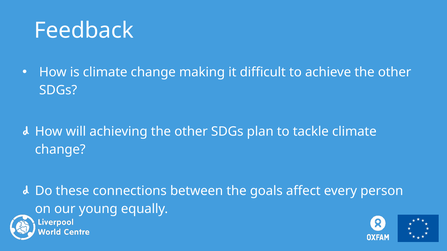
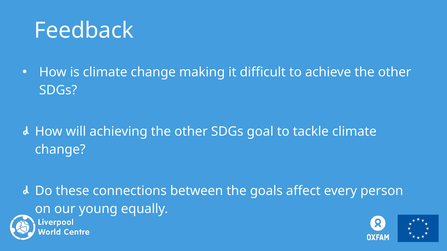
plan: plan -> goal
